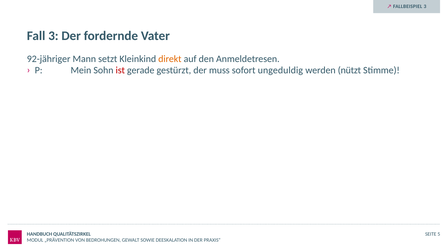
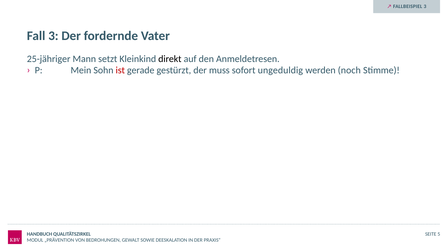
92-jähriger: 92-jähriger -> 25-jähriger
direkt colour: orange -> black
nützt: nützt -> noch
